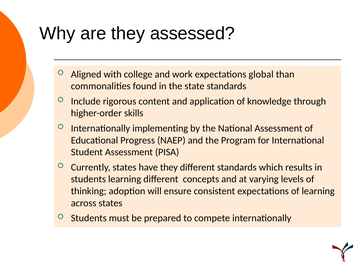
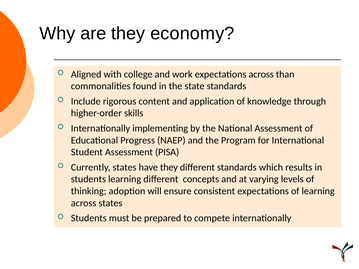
assessed: assessed -> economy
expectations global: global -> across
